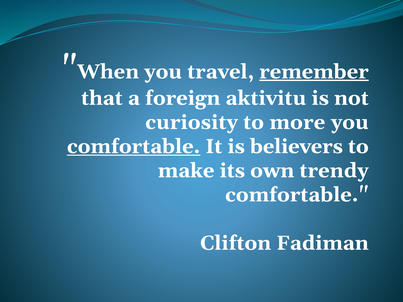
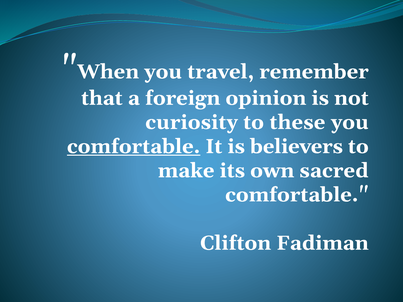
remember underline: present -> none
aktivitu: aktivitu -> opinion
more: more -> these
trendy: trendy -> sacred
